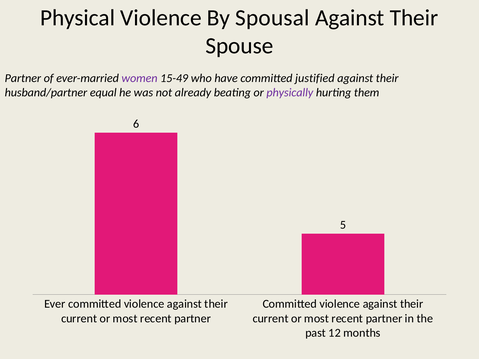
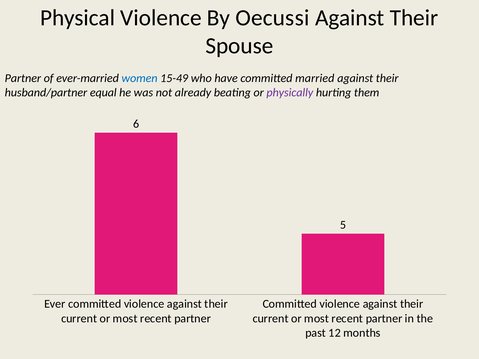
Spousal: Spousal -> Oecussi
women colour: purple -> blue
justified: justified -> married
